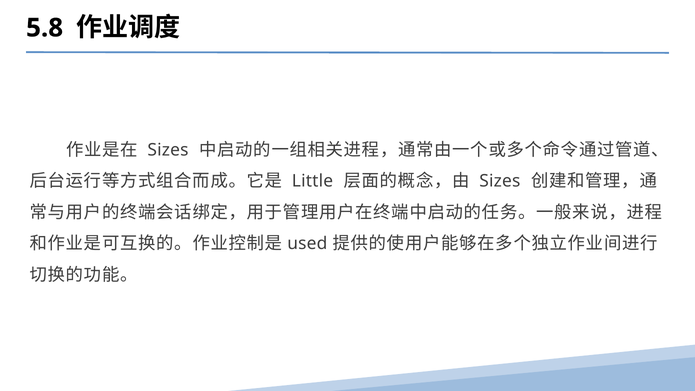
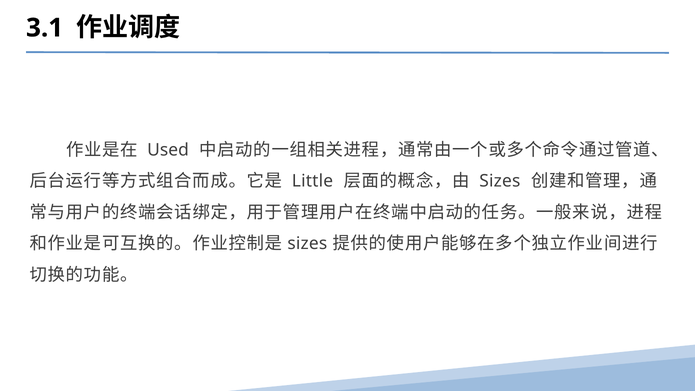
5.8: 5.8 -> 3.1
Sizes at (168, 150): Sizes -> Used
used at (307, 244): used -> sizes
